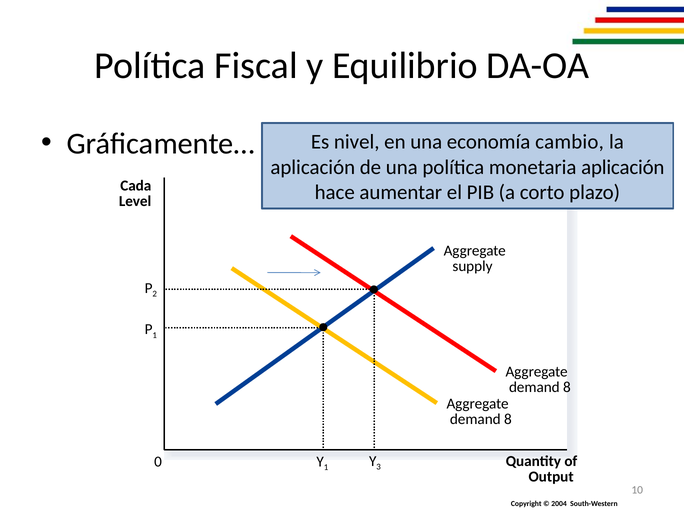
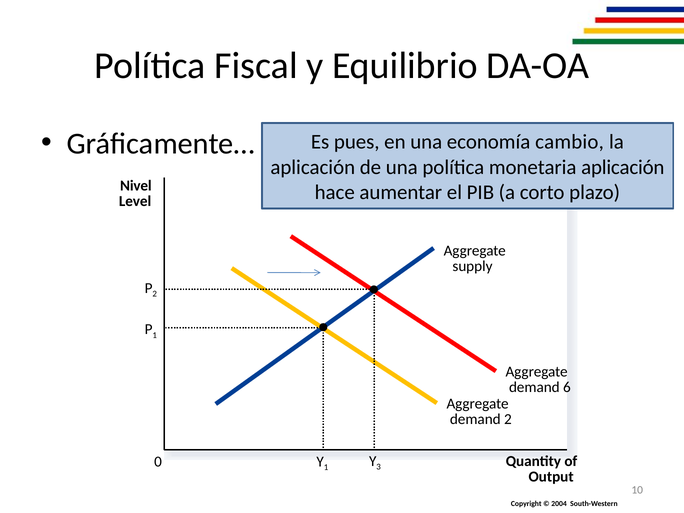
nivel: nivel -> pues
Cada: Cada -> Nivel
8 at (567, 387): 8 -> 6
8 at (508, 419): 8 -> 2
